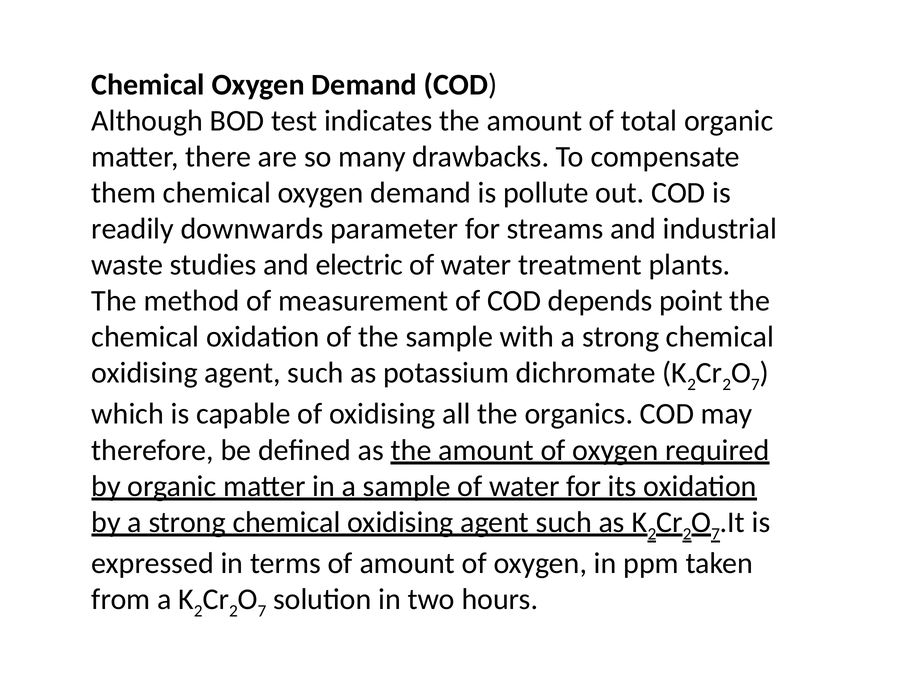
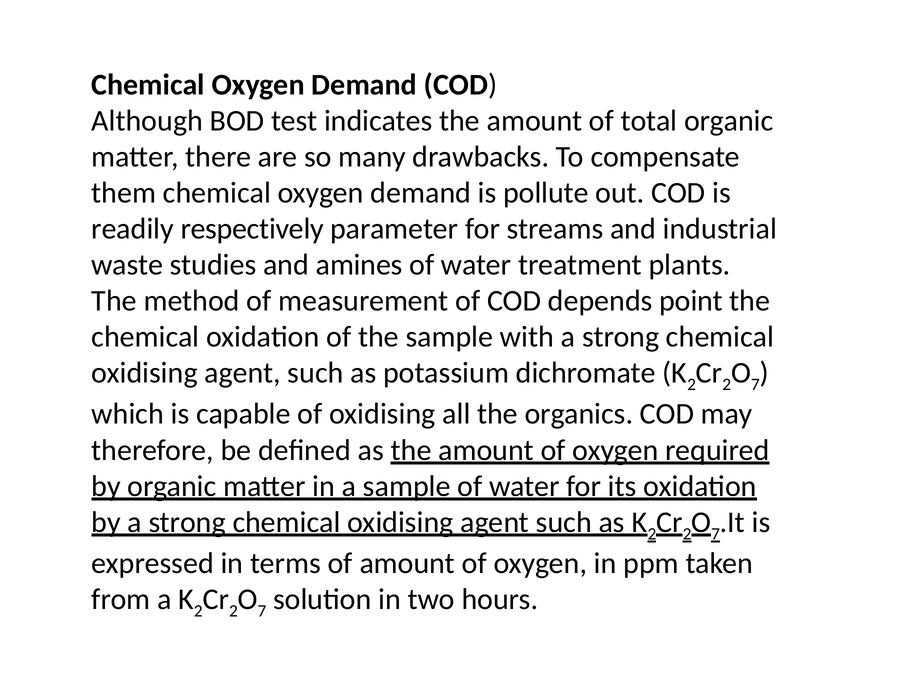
downwards: downwards -> respectively
electric: electric -> amines
